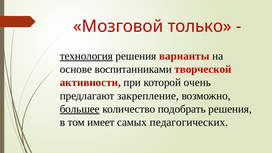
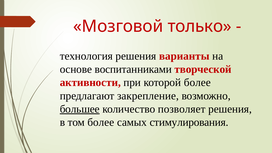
технология underline: present -> none
которой очень: очень -> более
подобрать: подобрать -> позволяет
том имеет: имеет -> более
педагогических: педагогических -> стимулирования
